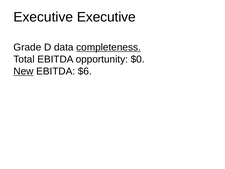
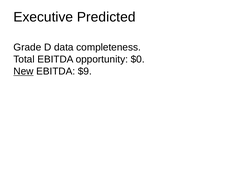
Executive Executive: Executive -> Predicted
completeness underline: present -> none
$6: $6 -> $9
